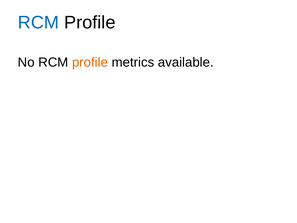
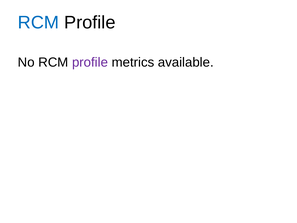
profile at (90, 62) colour: orange -> purple
